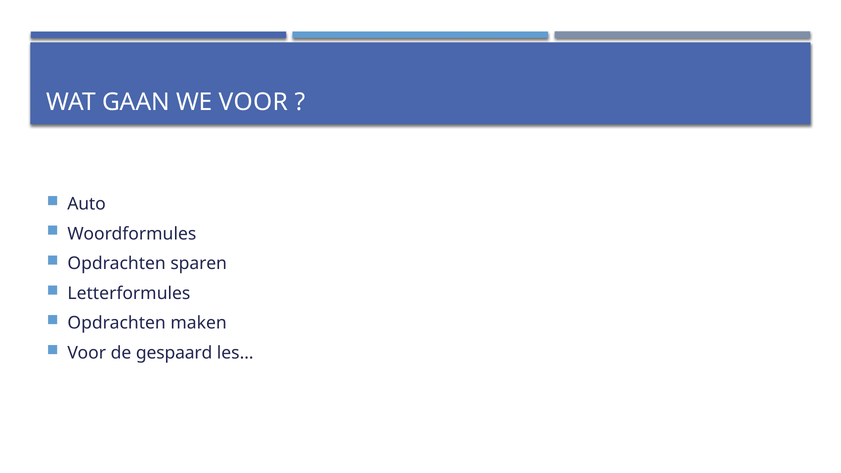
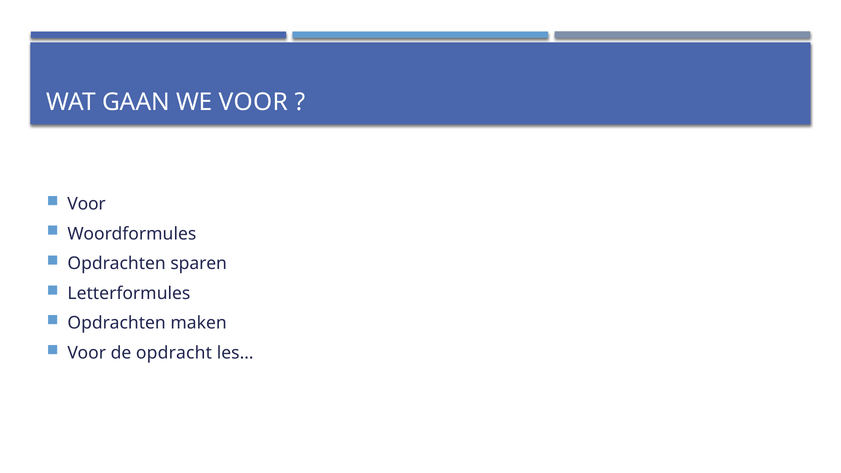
Auto at (87, 204): Auto -> Voor
gespaard: gespaard -> opdracht
